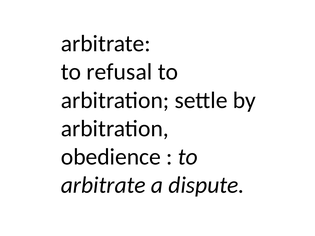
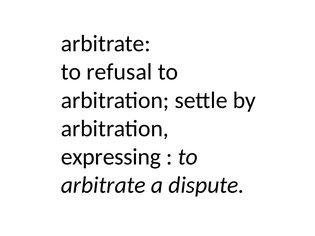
obedience: obedience -> expressing
